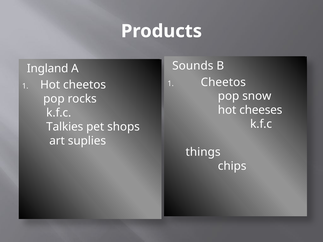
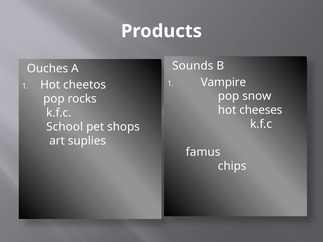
Ingland: Ingland -> Ouches
Cheetos at (223, 82): Cheetos -> Vampire
Talkies: Talkies -> School
things: things -> famus
